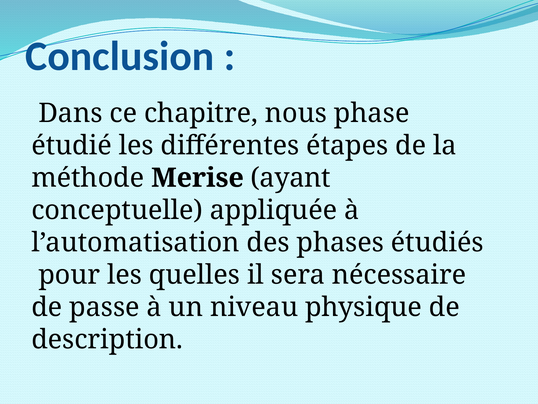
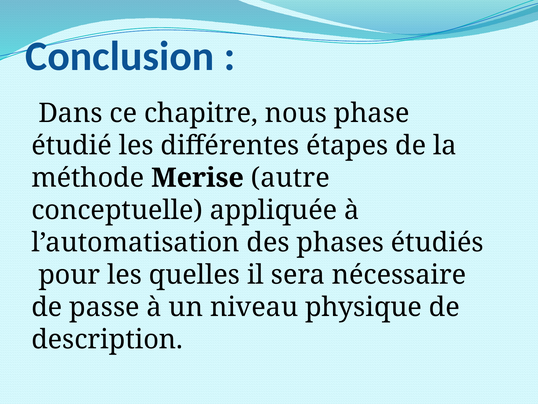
ayant: ayant -> autre
